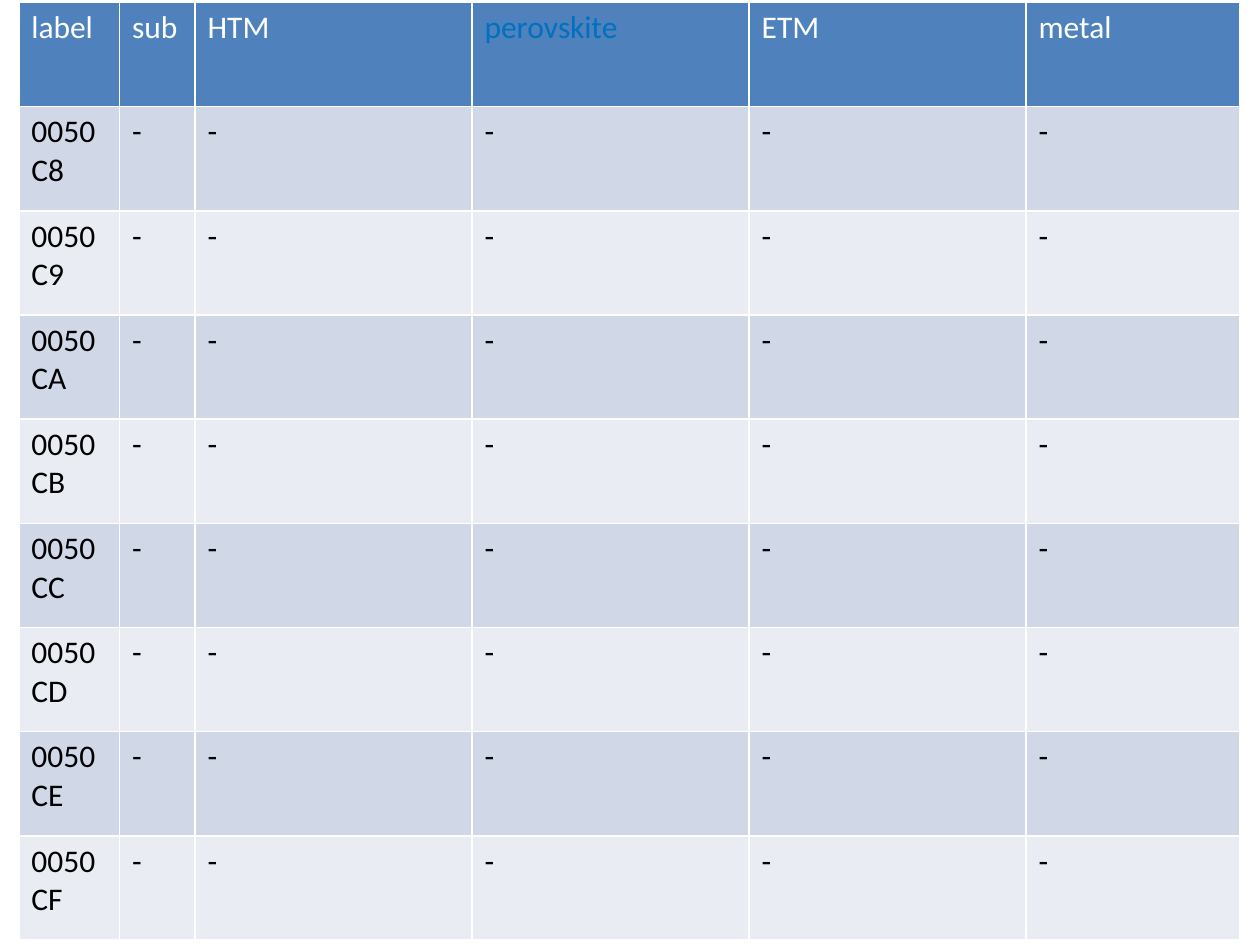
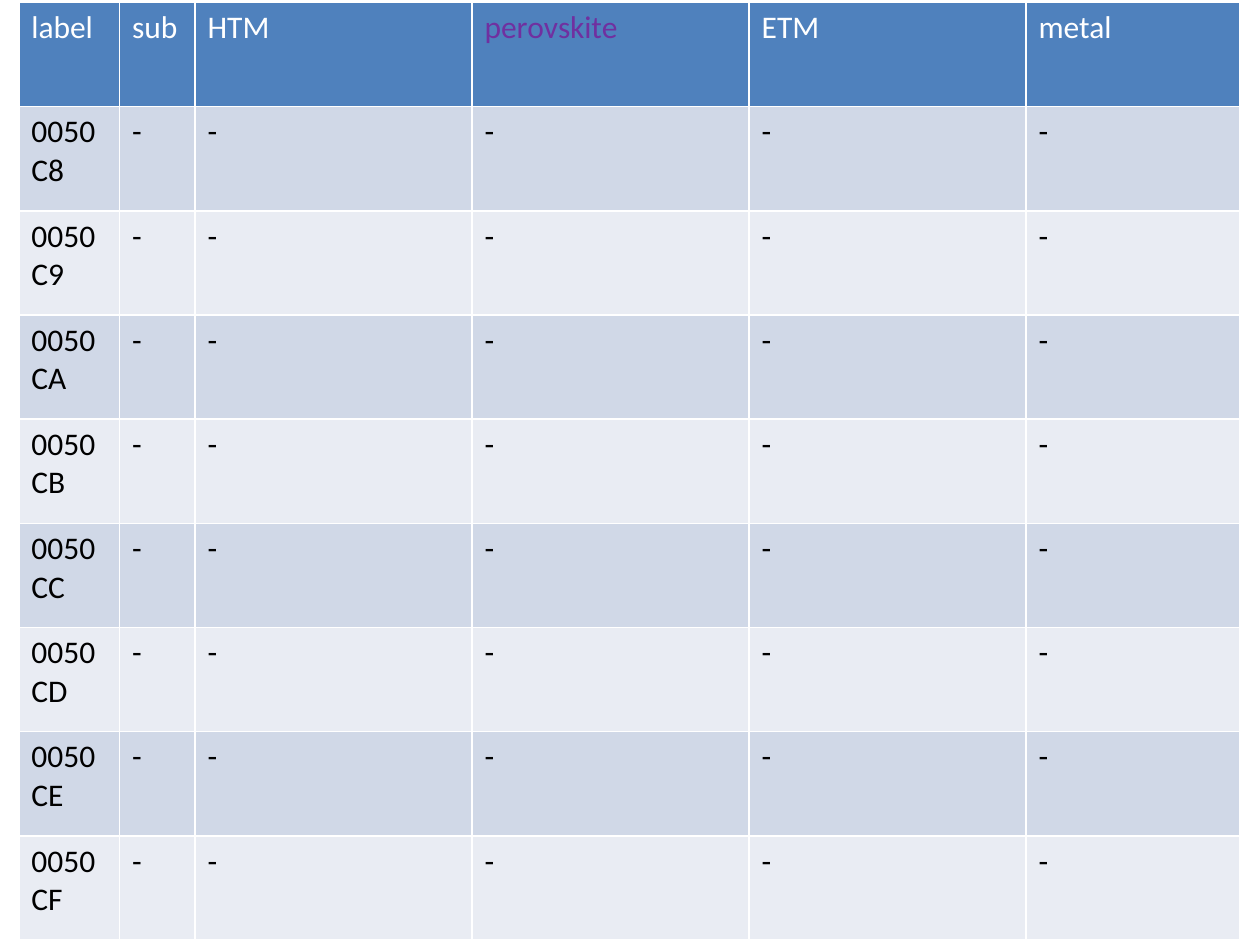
perovskite colour: blue -> purple
